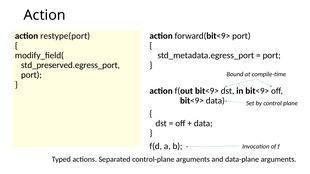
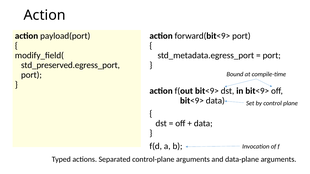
restype(port: restype(port -> payload(port
